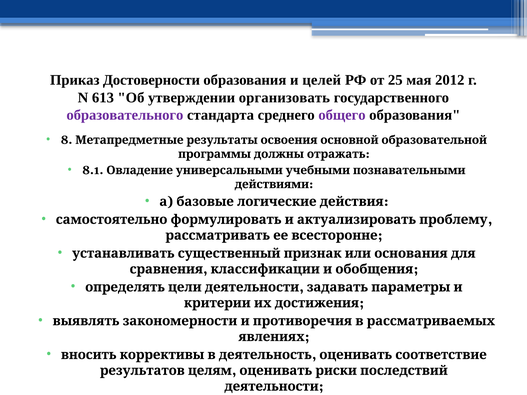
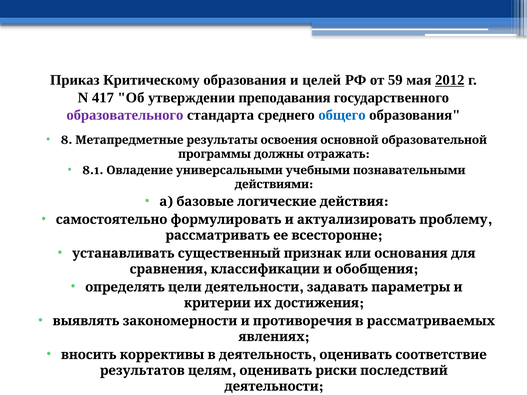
Достоверности: Достоверности -> Критическому
25: 25 -> 59
2012 underline: none -> present
613: 613 -> 417
организовать: организовать -> преподавания
общего colour: purple -> blue
